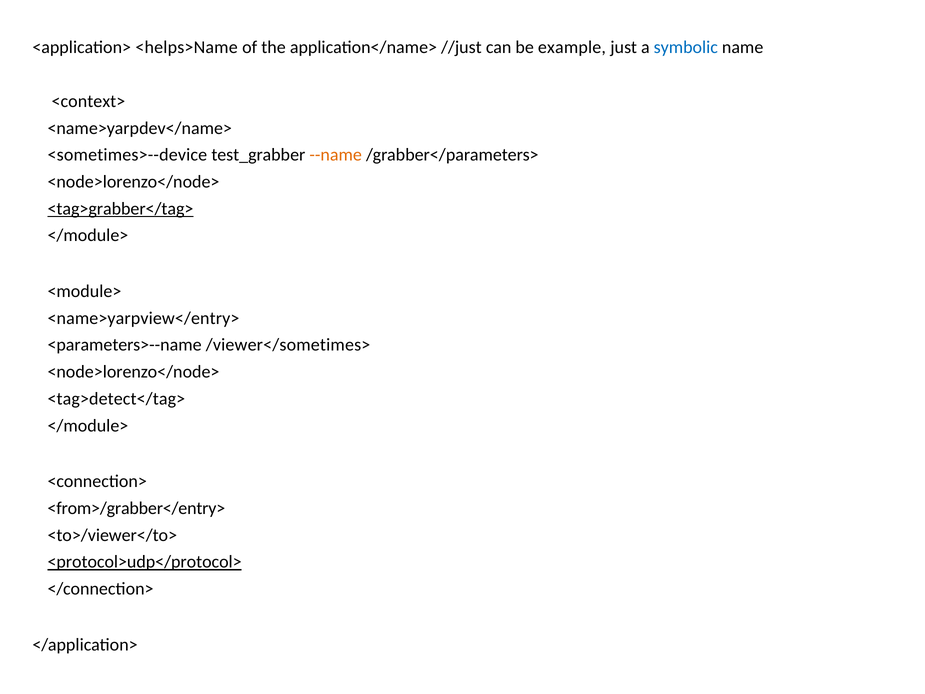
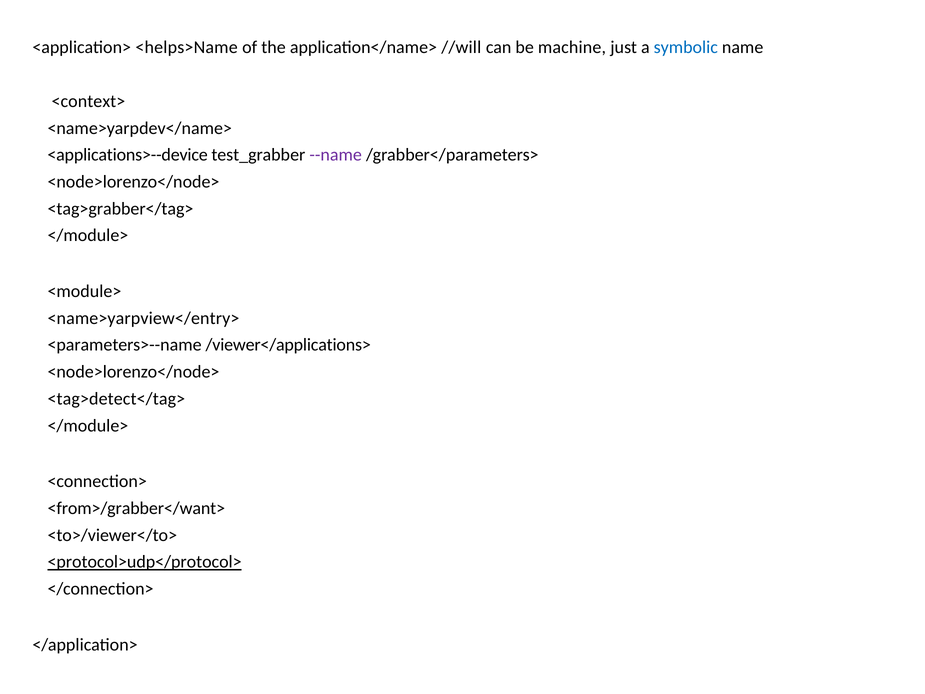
//just: //just -> //will
example: example -> machine
<sometimes>--device: <sometimes>--device -> <applications>--device
--name colour: orange -> purple
<tag>grabber</tag> underline: present -> none
/viewer</sometimes>: /viewer</sometimes> -> /viewer</applications>
<from>/grabber</entry>: <from>/grabber</entry> -> <from>/grabber</want>
